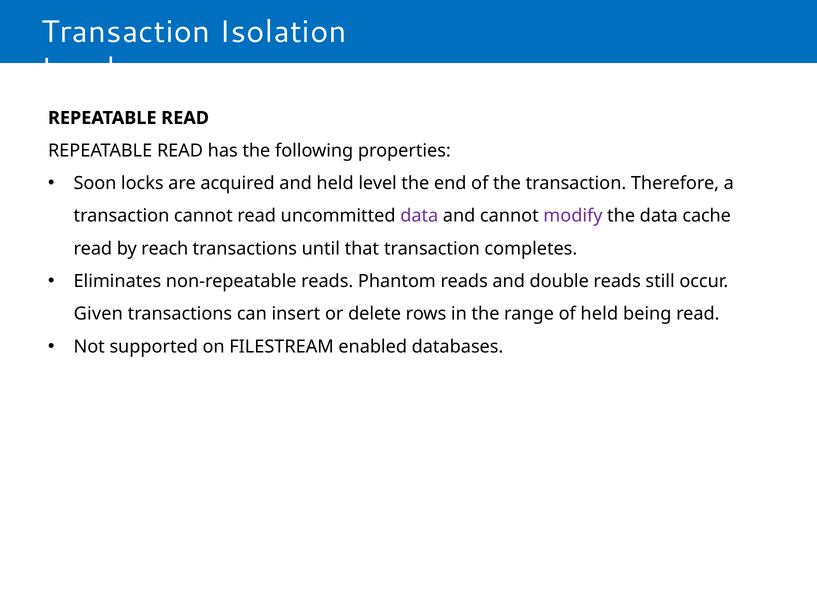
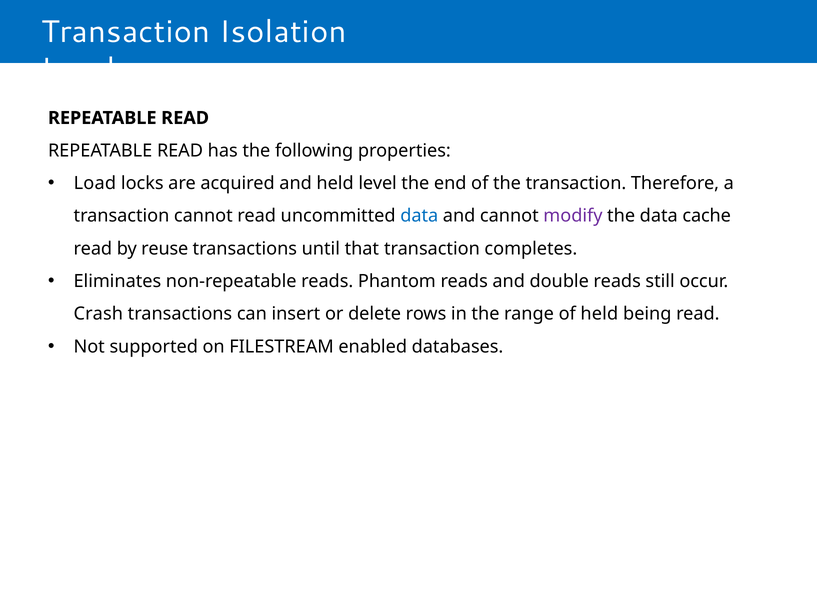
Soon: Soon -> Load
data at (419, 216) colour: purple -> blue
reach: reach -> reuse
Given: Given -> Crash
